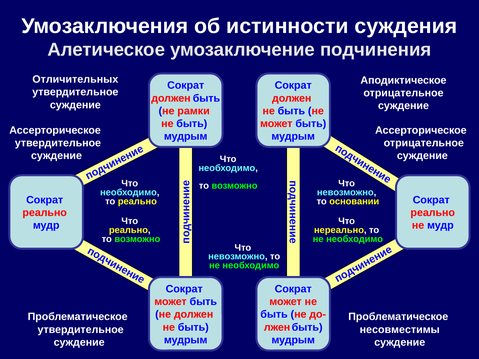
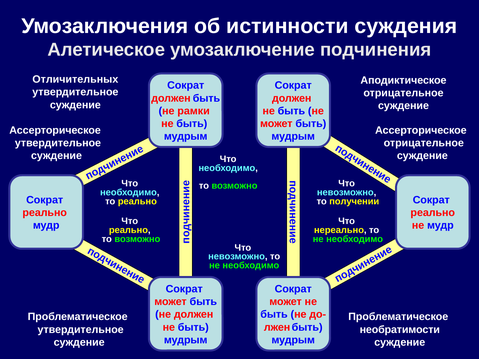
основании: основании -> получении
несовместимы: несовместимы -> необратимости
